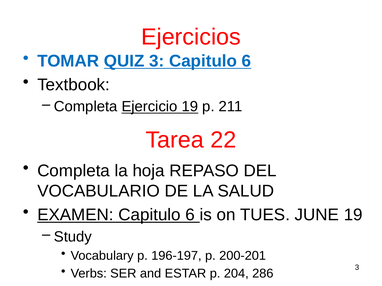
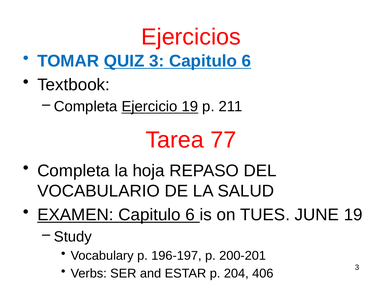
22: 22 -> 77
286: 286 -> 406
